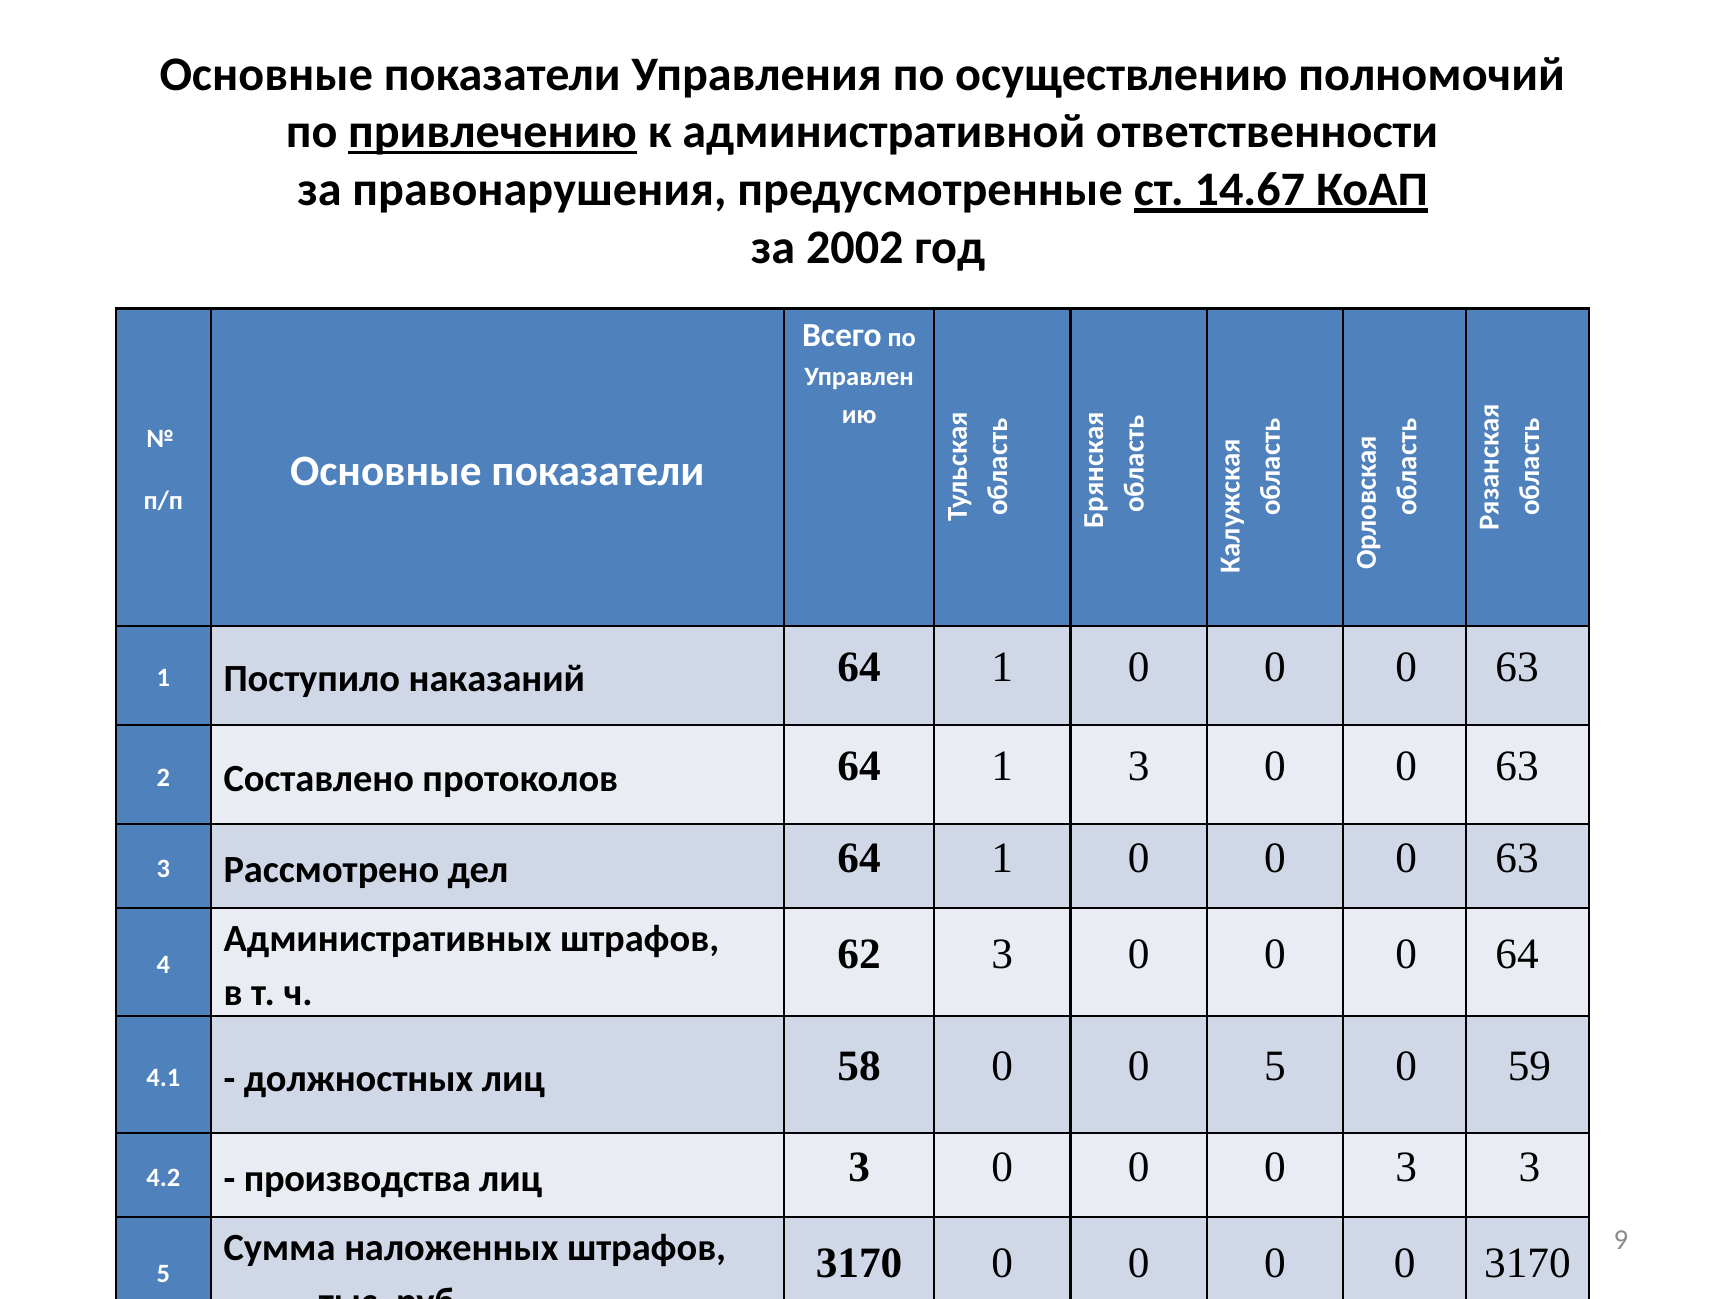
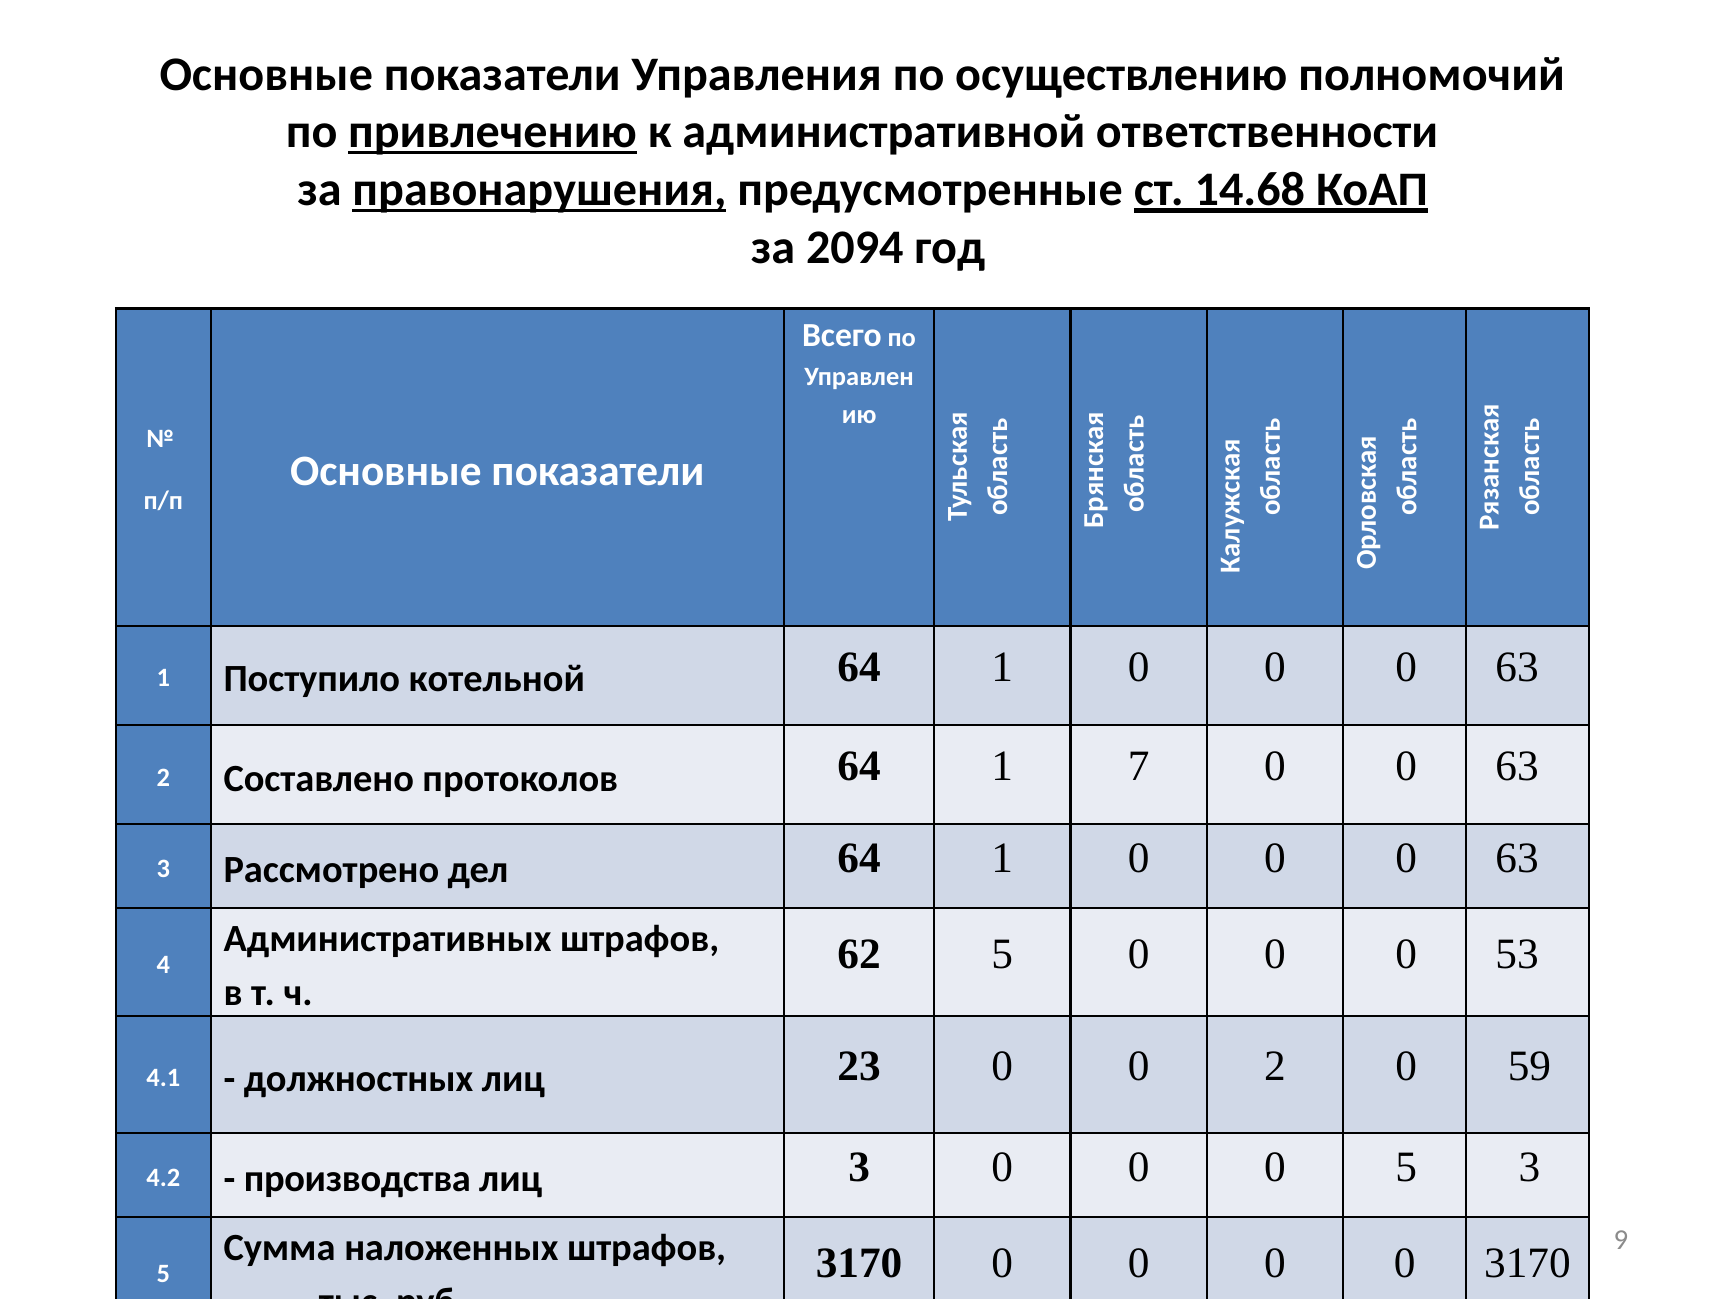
правонарушения underline: none -> present
14.67: 14.67 -> 14.68
2002: 2002 -> 2094
наказаний: наказаний -> котельной
1 3: 3 -> 7
62 3: 3 -> 5
0 64: 64 -> 53
58: 58 -> 23
0 5: 5 -> 2
0 3: 3 -> 5
